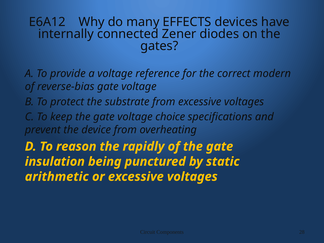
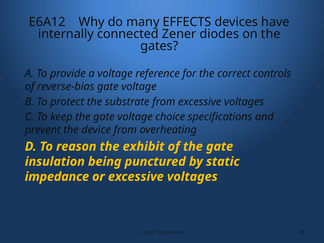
modern: modern -> controls
rapidly: rapidly -> exhibit
arithmetic: arithmetic -> impedance
